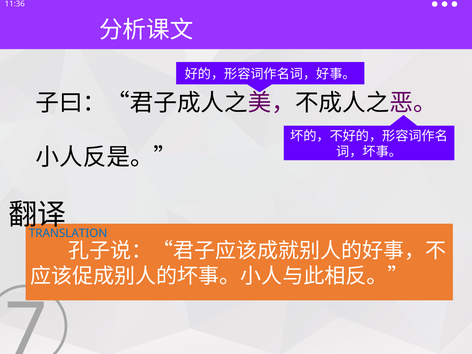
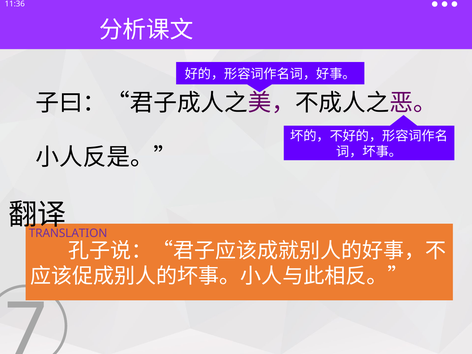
TRANSLATION colour: blue -> purple
